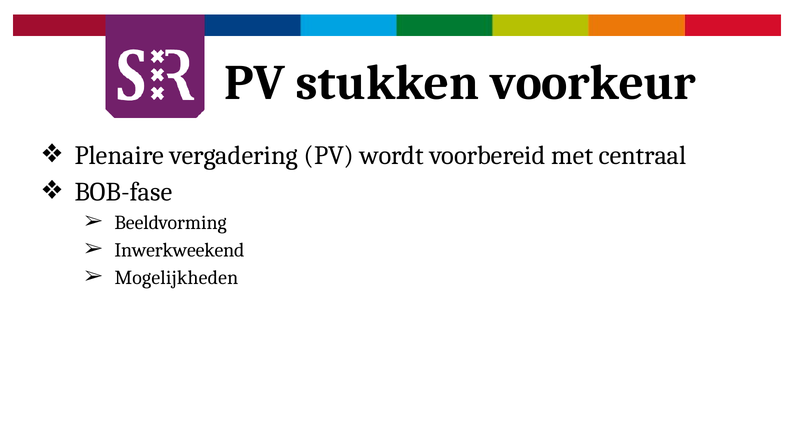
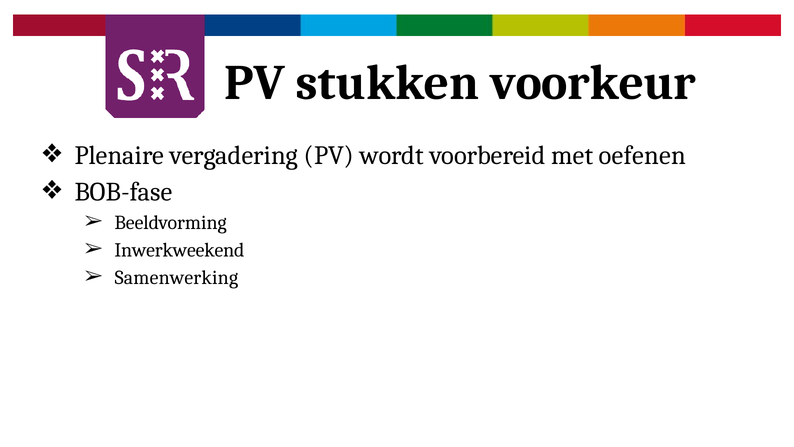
centraal: centraal -> oefenen
Mogelijkheden: Mogelijkheden -> Samenwerking
